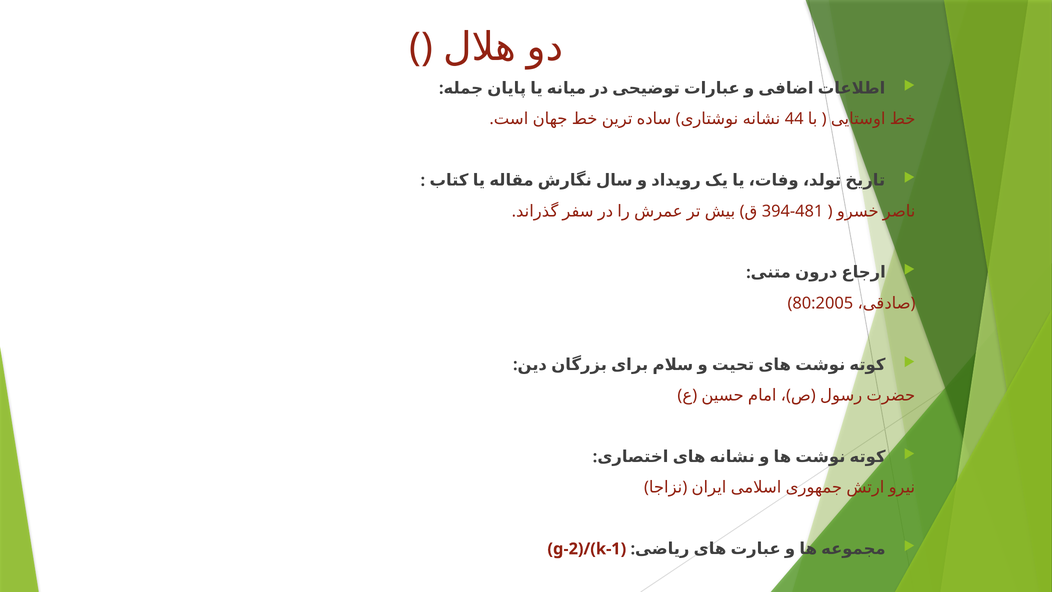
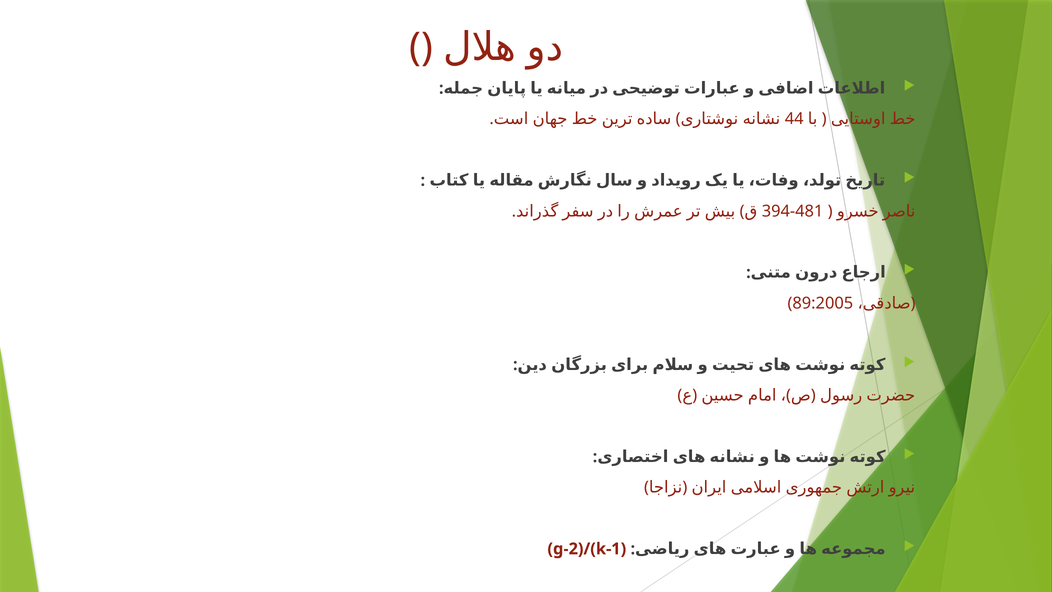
80:2005: 80:2005 -> 89:2005
